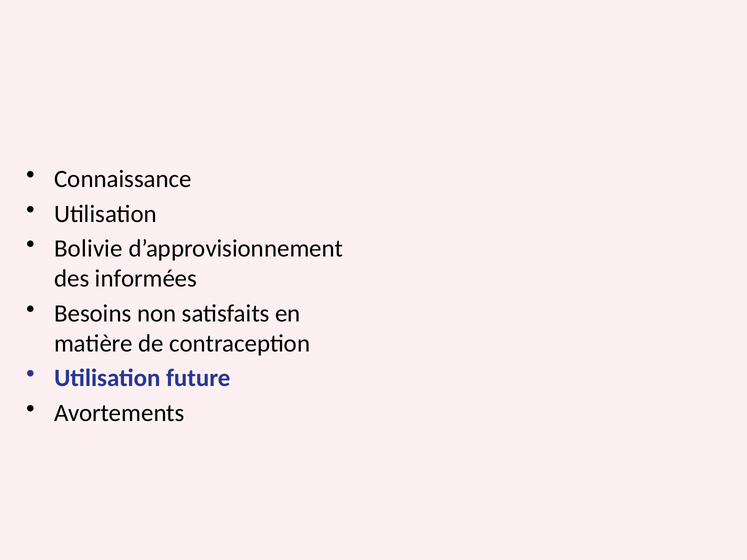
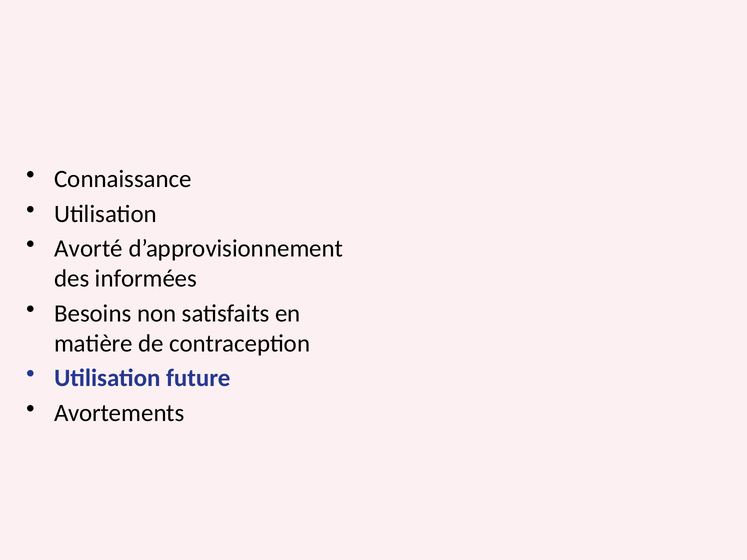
Bolivie: Bolivie -> Avorté
